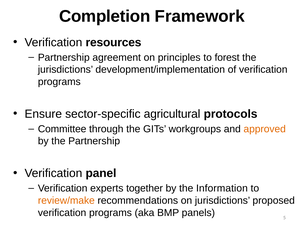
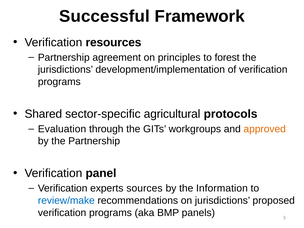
Completion: Completion -> Successful
Ensure: Ensure -> Shared
Committee: Committee -> Evaluation
together: together -> sources
review/make colour: orange -> blue
